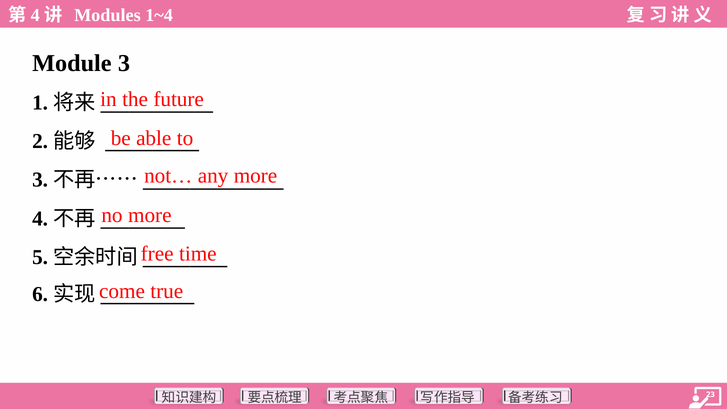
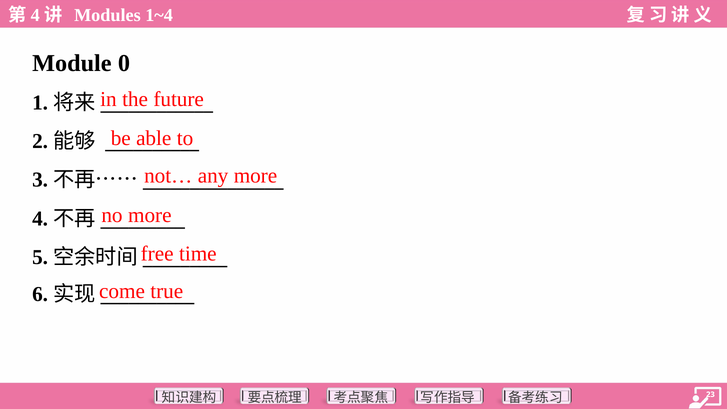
Module 3: 3 -> 0
